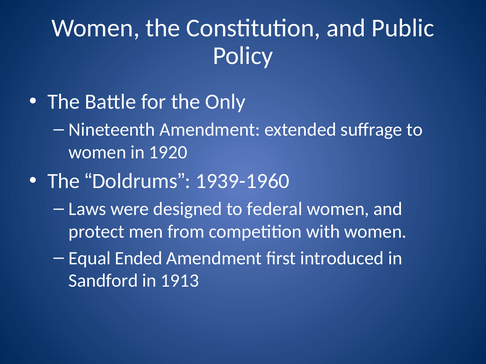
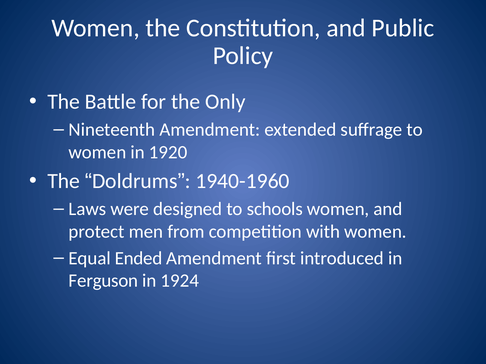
1939-1960: 1939-1960 -> 1940-1960
federal: federal -> schools
Sandford: Sandford -> Ferguson
1913: 1913 -> 1924
